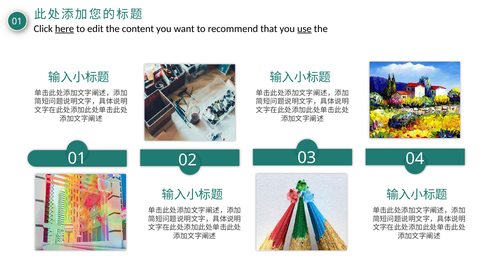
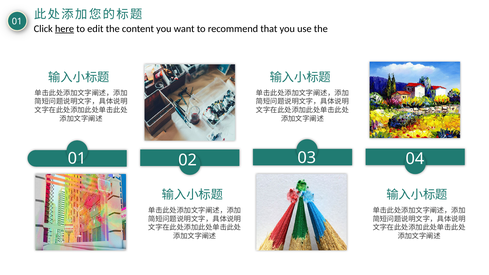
use underline: present -> none
